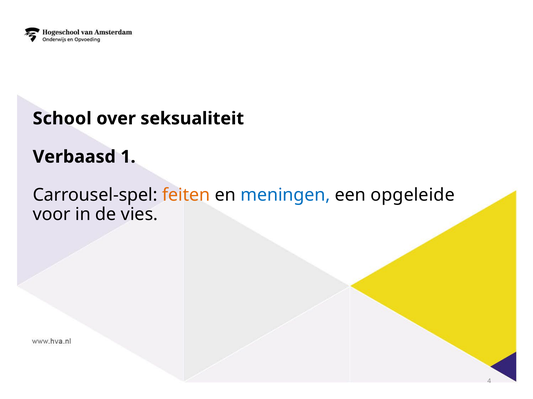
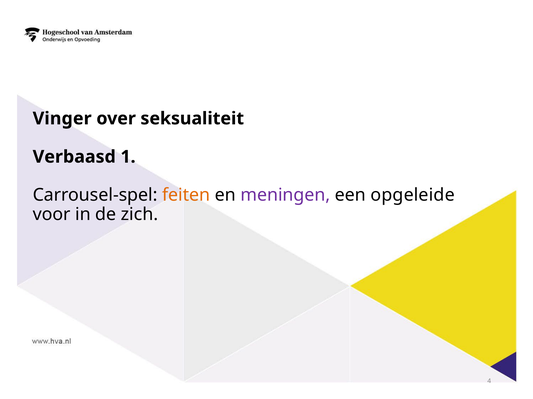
School: School -> Vinger
meningen colour: blue -> purple
vies: vies -> zich
